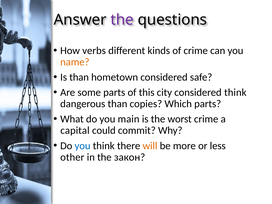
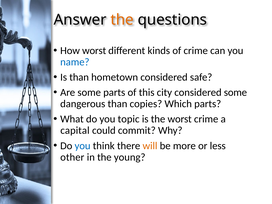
the at (122, 20) colour: purple -> orange
How verbs: verbs -> worst
name colour: orange -> blue
considered think: think -> some
main: main -> topic
закон: закон -> young
